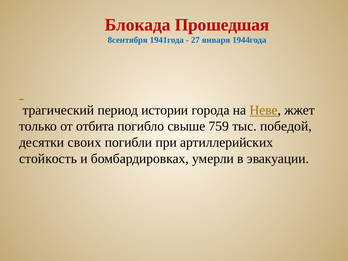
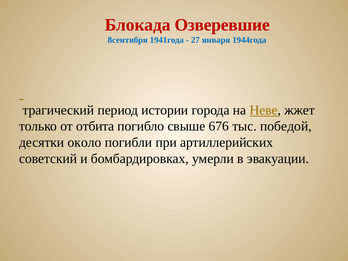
Прошедшая: Прошедшая -> Озверевшие
759: 759 -> 676
своих: своих -> около
стойкость: стойкость -> советский
